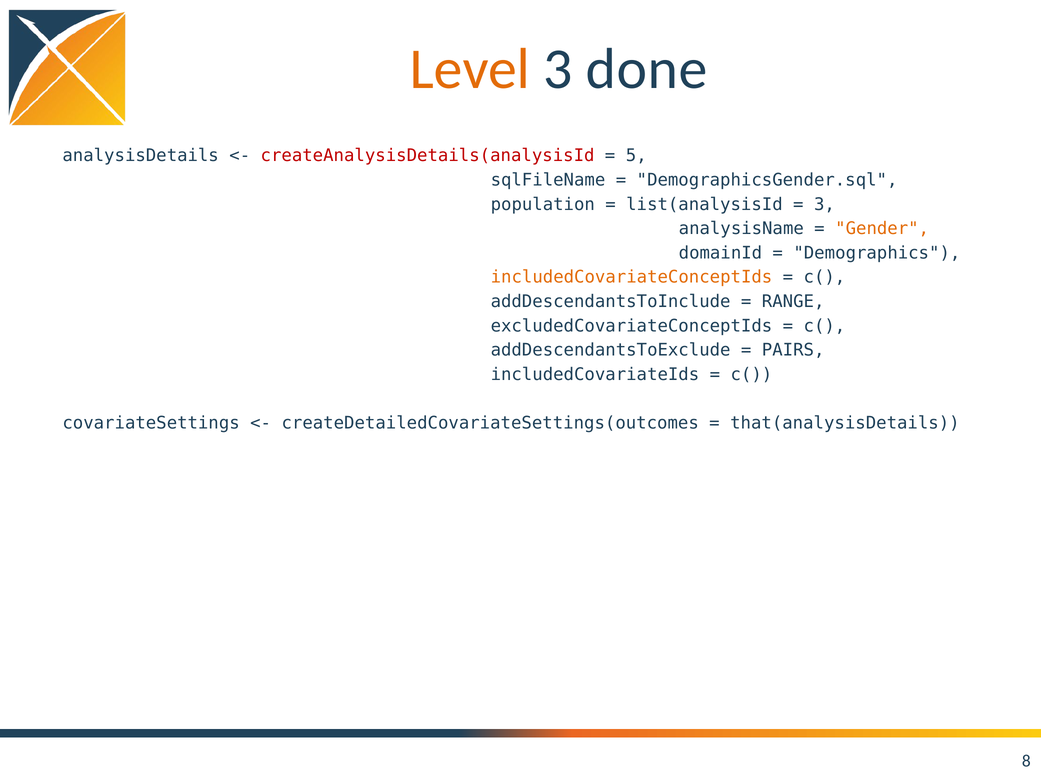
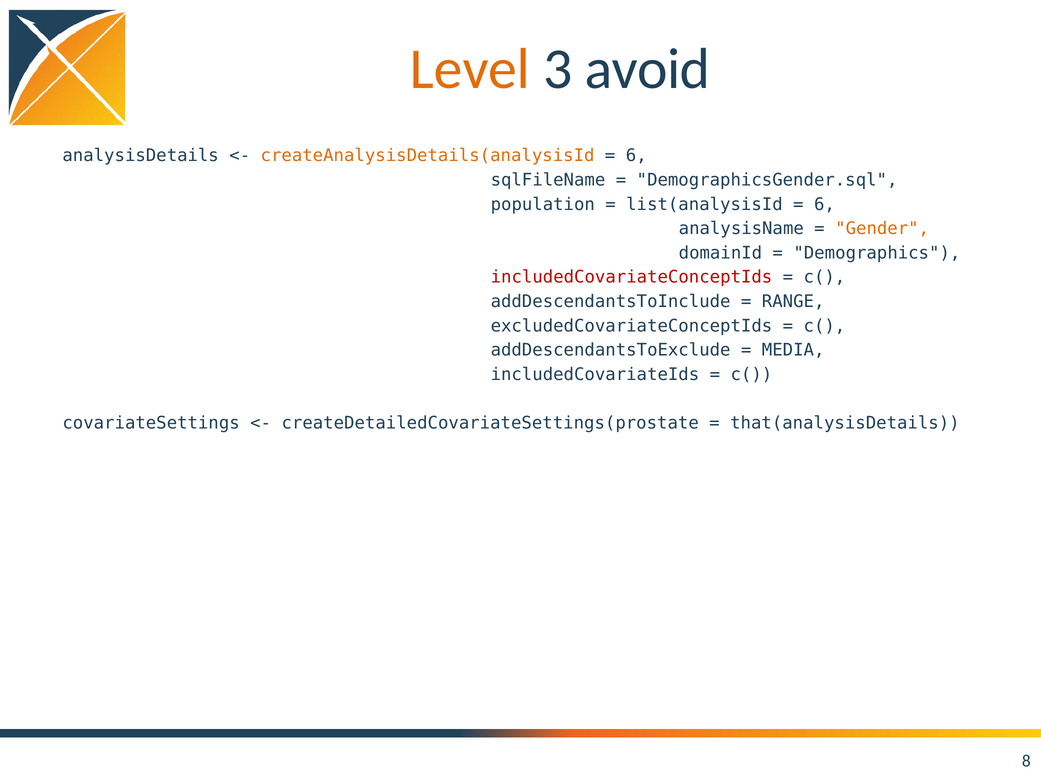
done: done -> avoid
createAnalysisDetails(analysisId colour: red -> orange
5 at (636, 156): 5 -> 6
3 at (824, 204): 3 -> 6
includedCovariateConceptIds colour: orange -> red
PAIRS: PAIRS -> MEDIA
createDetailedCovariateSettings(outcomes: createDetailedCovariateSettings(outcomes -> createDetailedCovariateSettings(prostate
